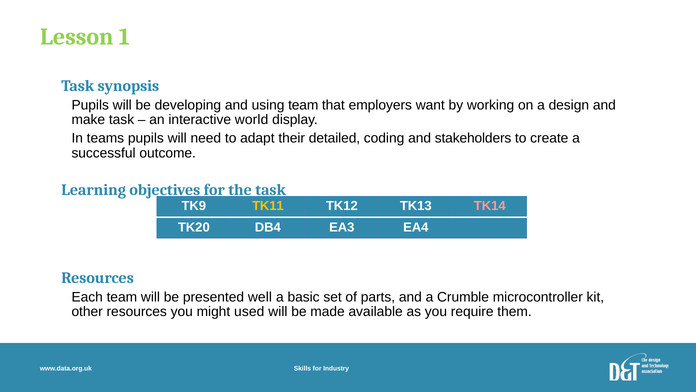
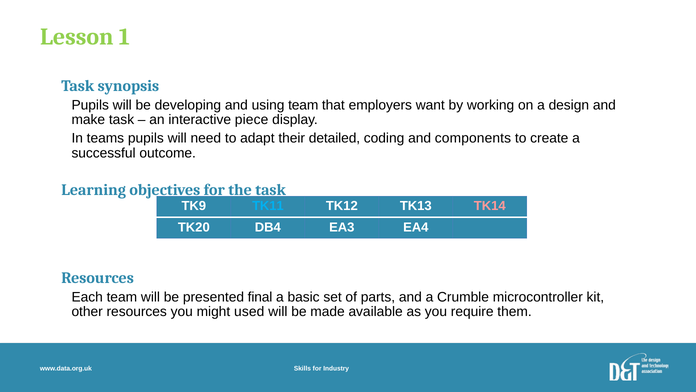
world: world -> piece
stakeholders: stakeholders -> components
TK11 colour: yellow -> light blue
well: well -> final
